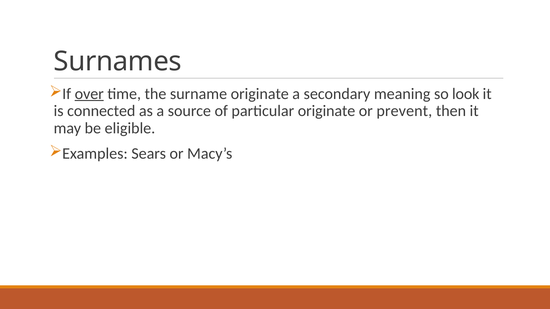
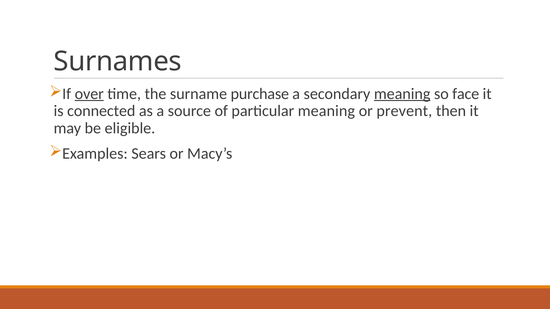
surname originate: originate -> purchase
meaning at (402, 94) underline: none -> present
look: look -> face
particular originate: originate -> meaning
